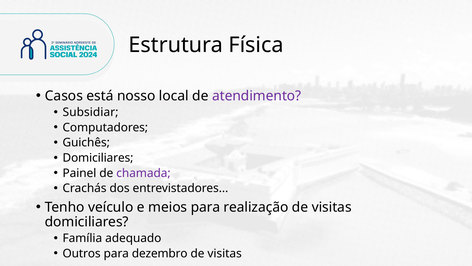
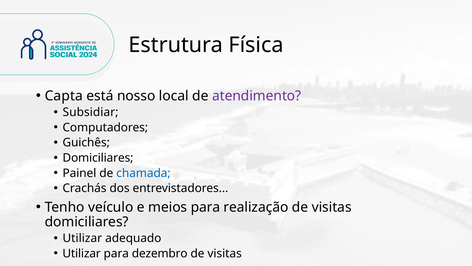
Casos: Casos -> Capta
chamada colour: purple -> blue
Família at (82, 238): Família -> Utilizar
Outros at (82, 253): Outros -> Utilizar
